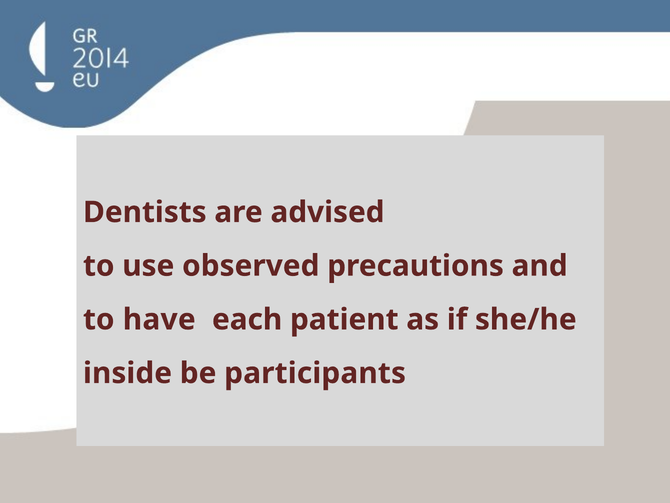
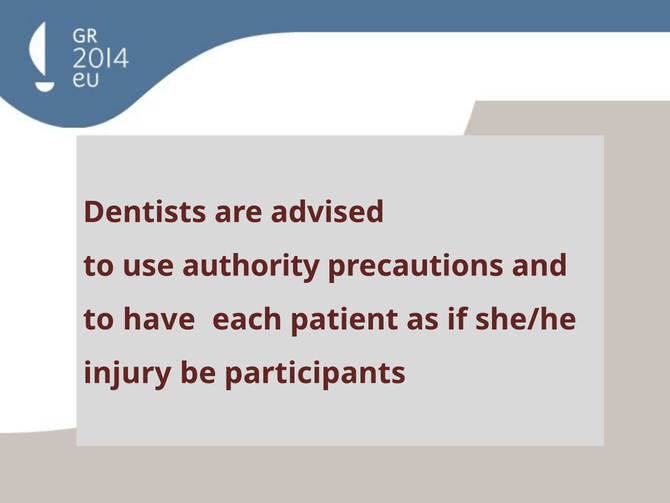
observed: observed -> authority
inside: inside -> injury
